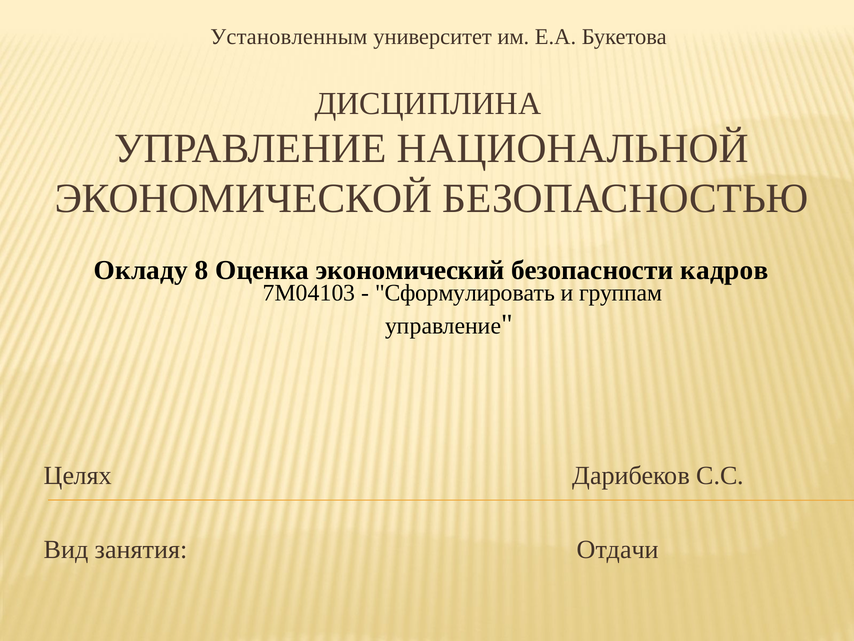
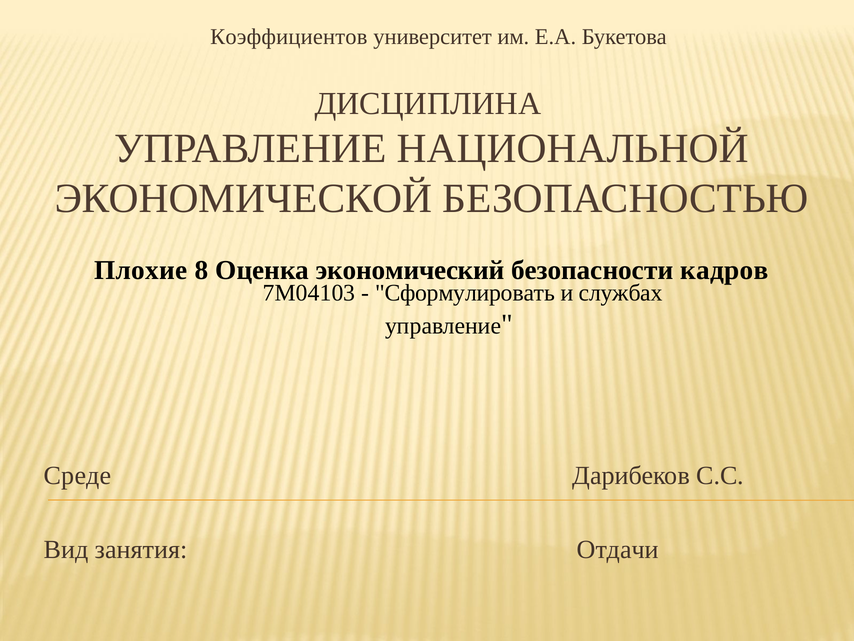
Установленным: Установленным -> Коэффициентов
Окладу: Окладу -> Плохие
группам: группам -> службах
Целях: Целях -> Среде
